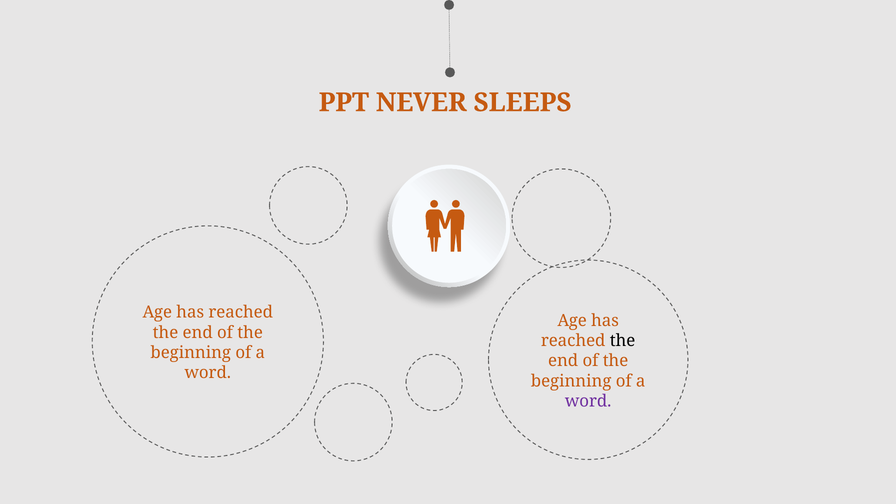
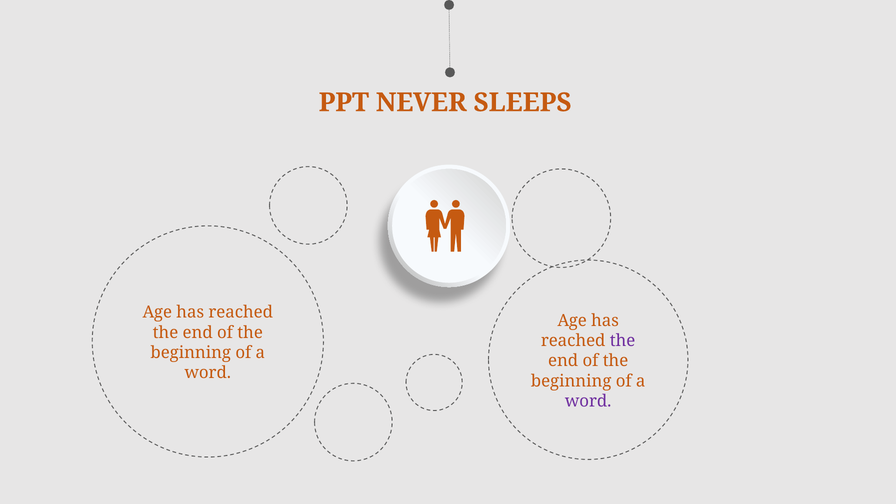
the at (623, 341) colour: black -> purple
